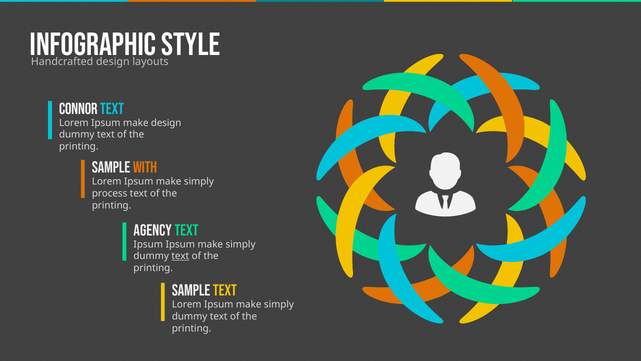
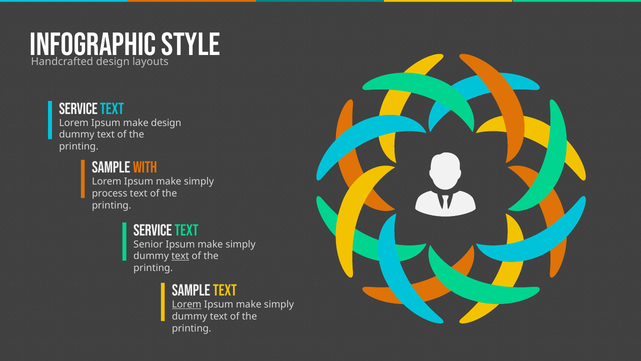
CONNOR at (78, 109): CONNOR -> SERVICE
AGENCY at (153, 230): AGENCY -> SERVICE
Ipsum at (148, 244): Ipsum -> Senior
Lorem at (187, 304) underline: none -> present
